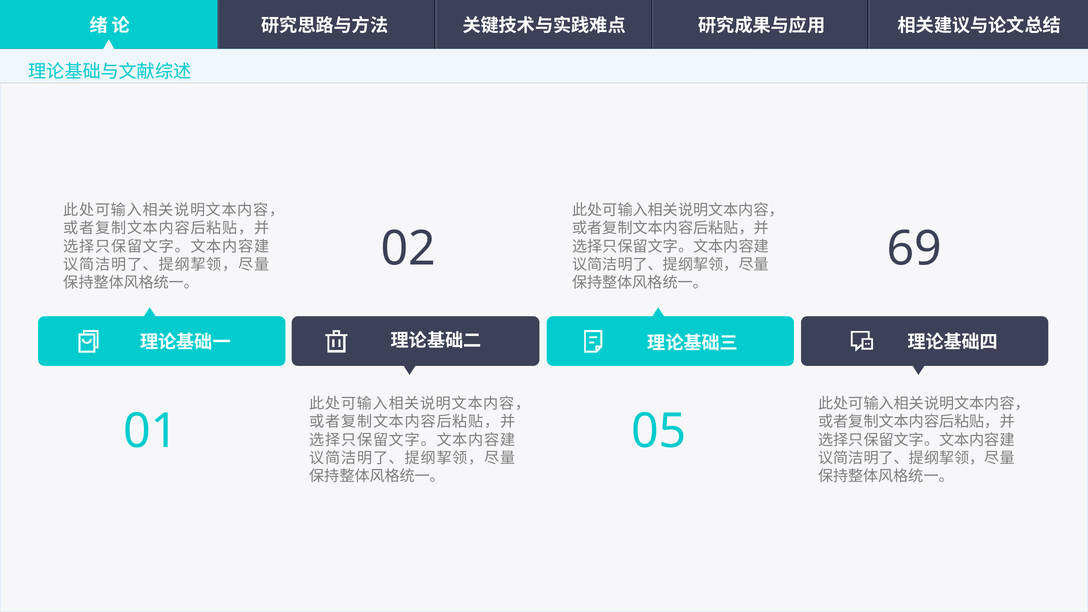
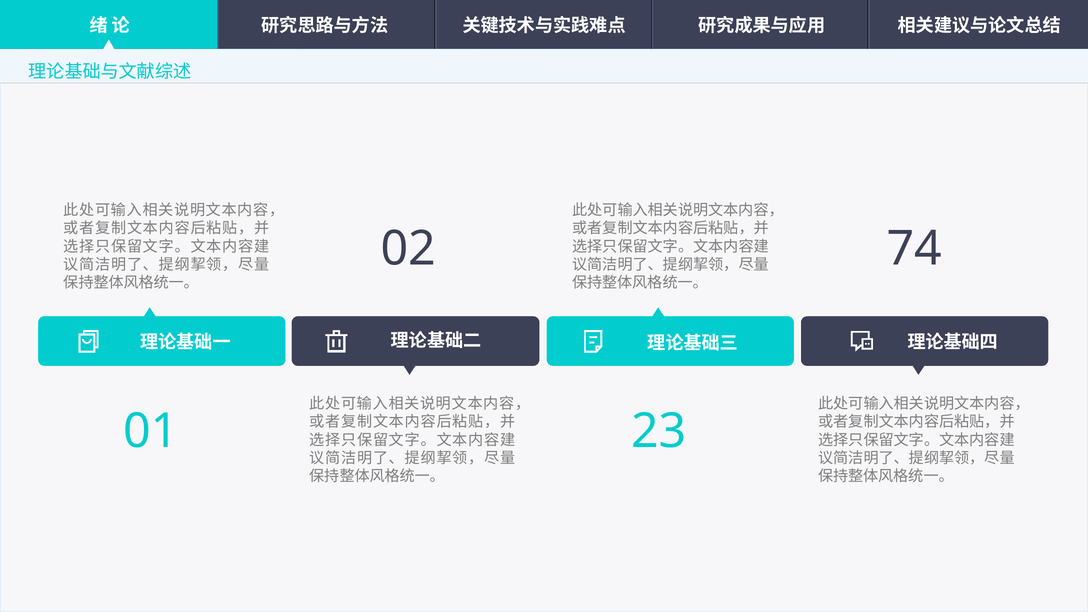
69: 69 -> 74
05: 05 -> 23
